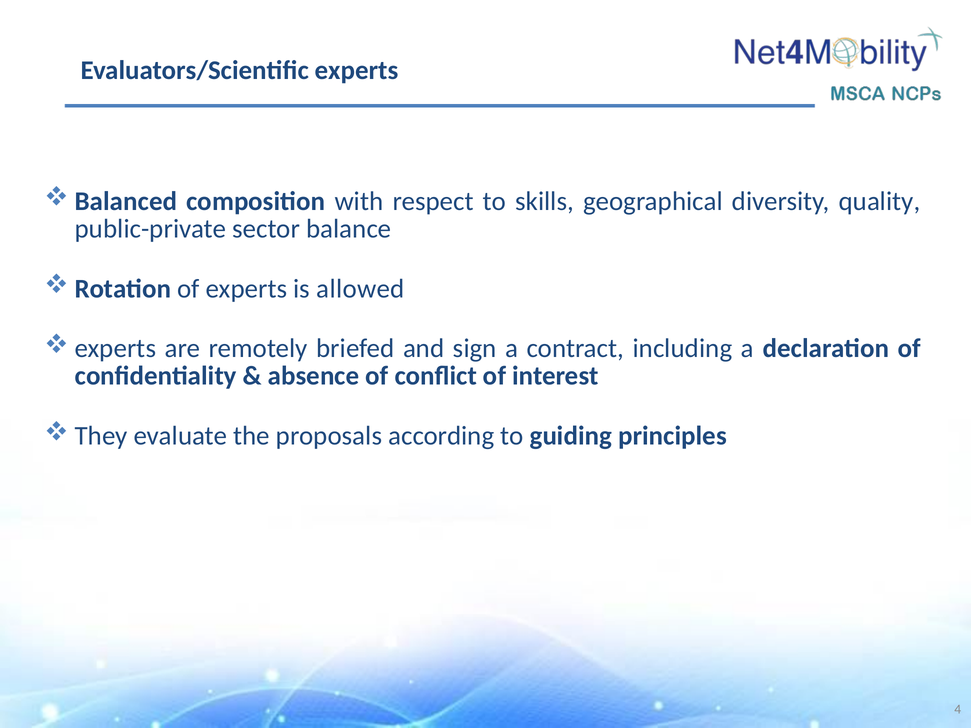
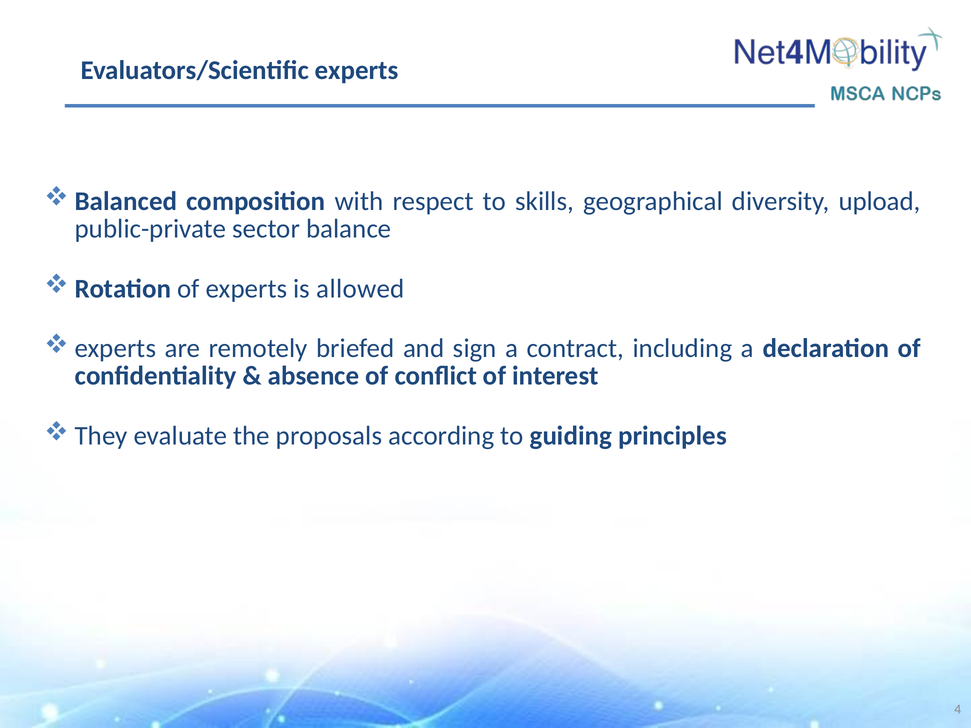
quality: quality -> upload
